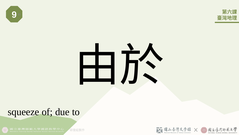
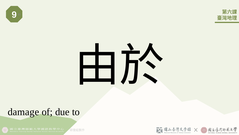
squeeze: squeeze -> damage
